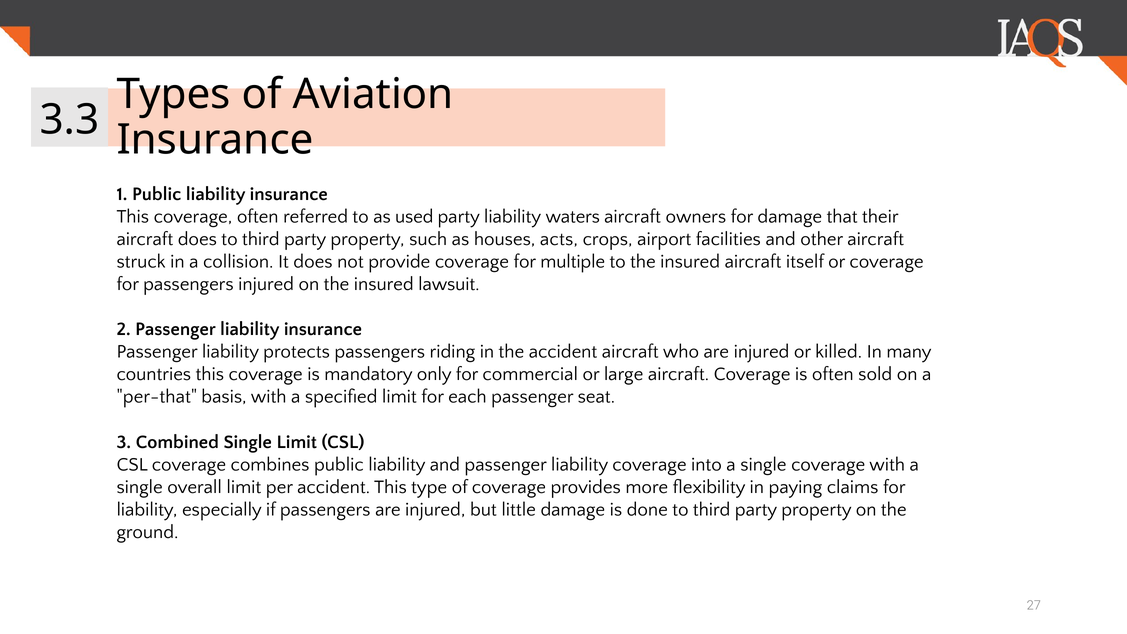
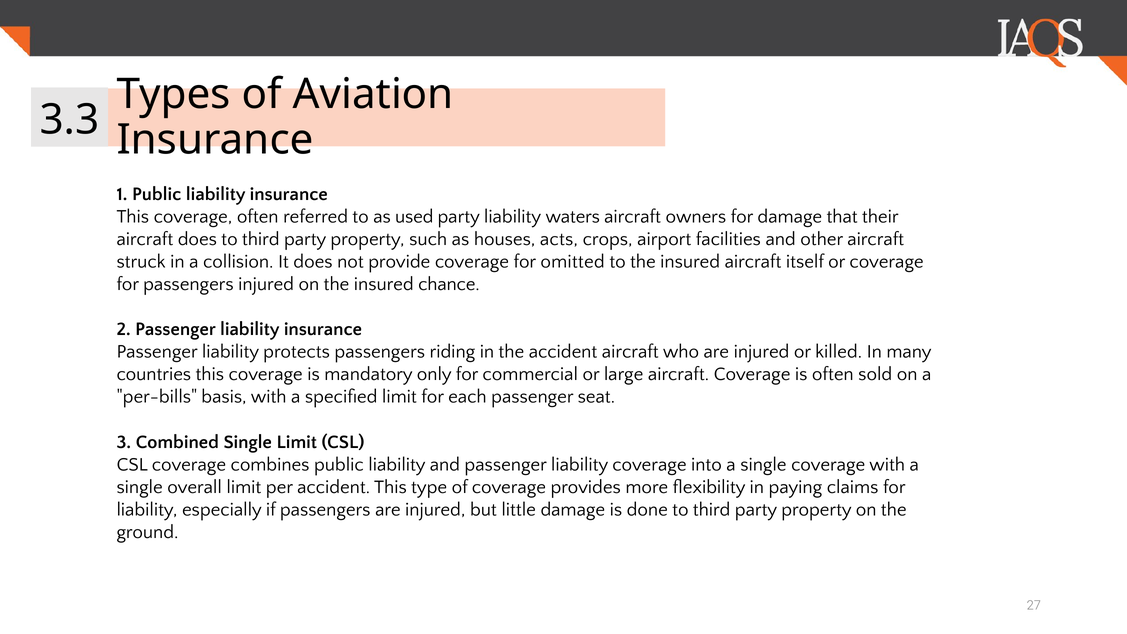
multiple: multiple -> omitted
lawsuit: lawsuit -> chance
per-that: per-that -> per-bills
